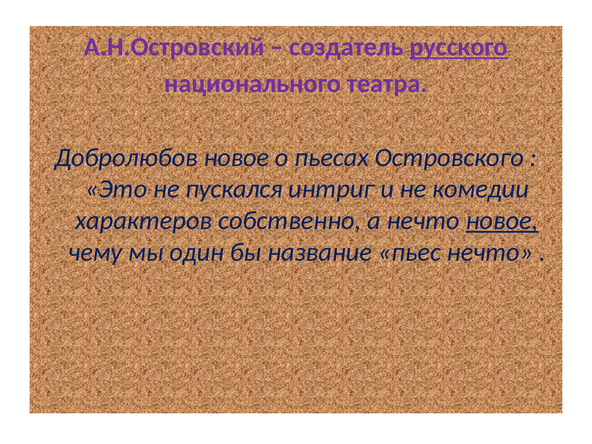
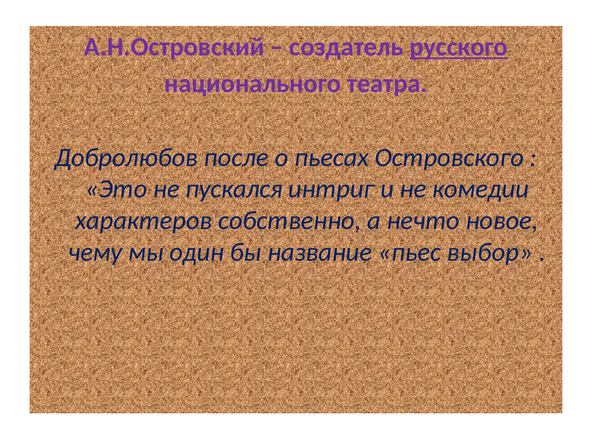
Добролюбов новое: новое -> после
новое at (502, 220) underline: present -> none
пьес нечто: нечто -> выбор
